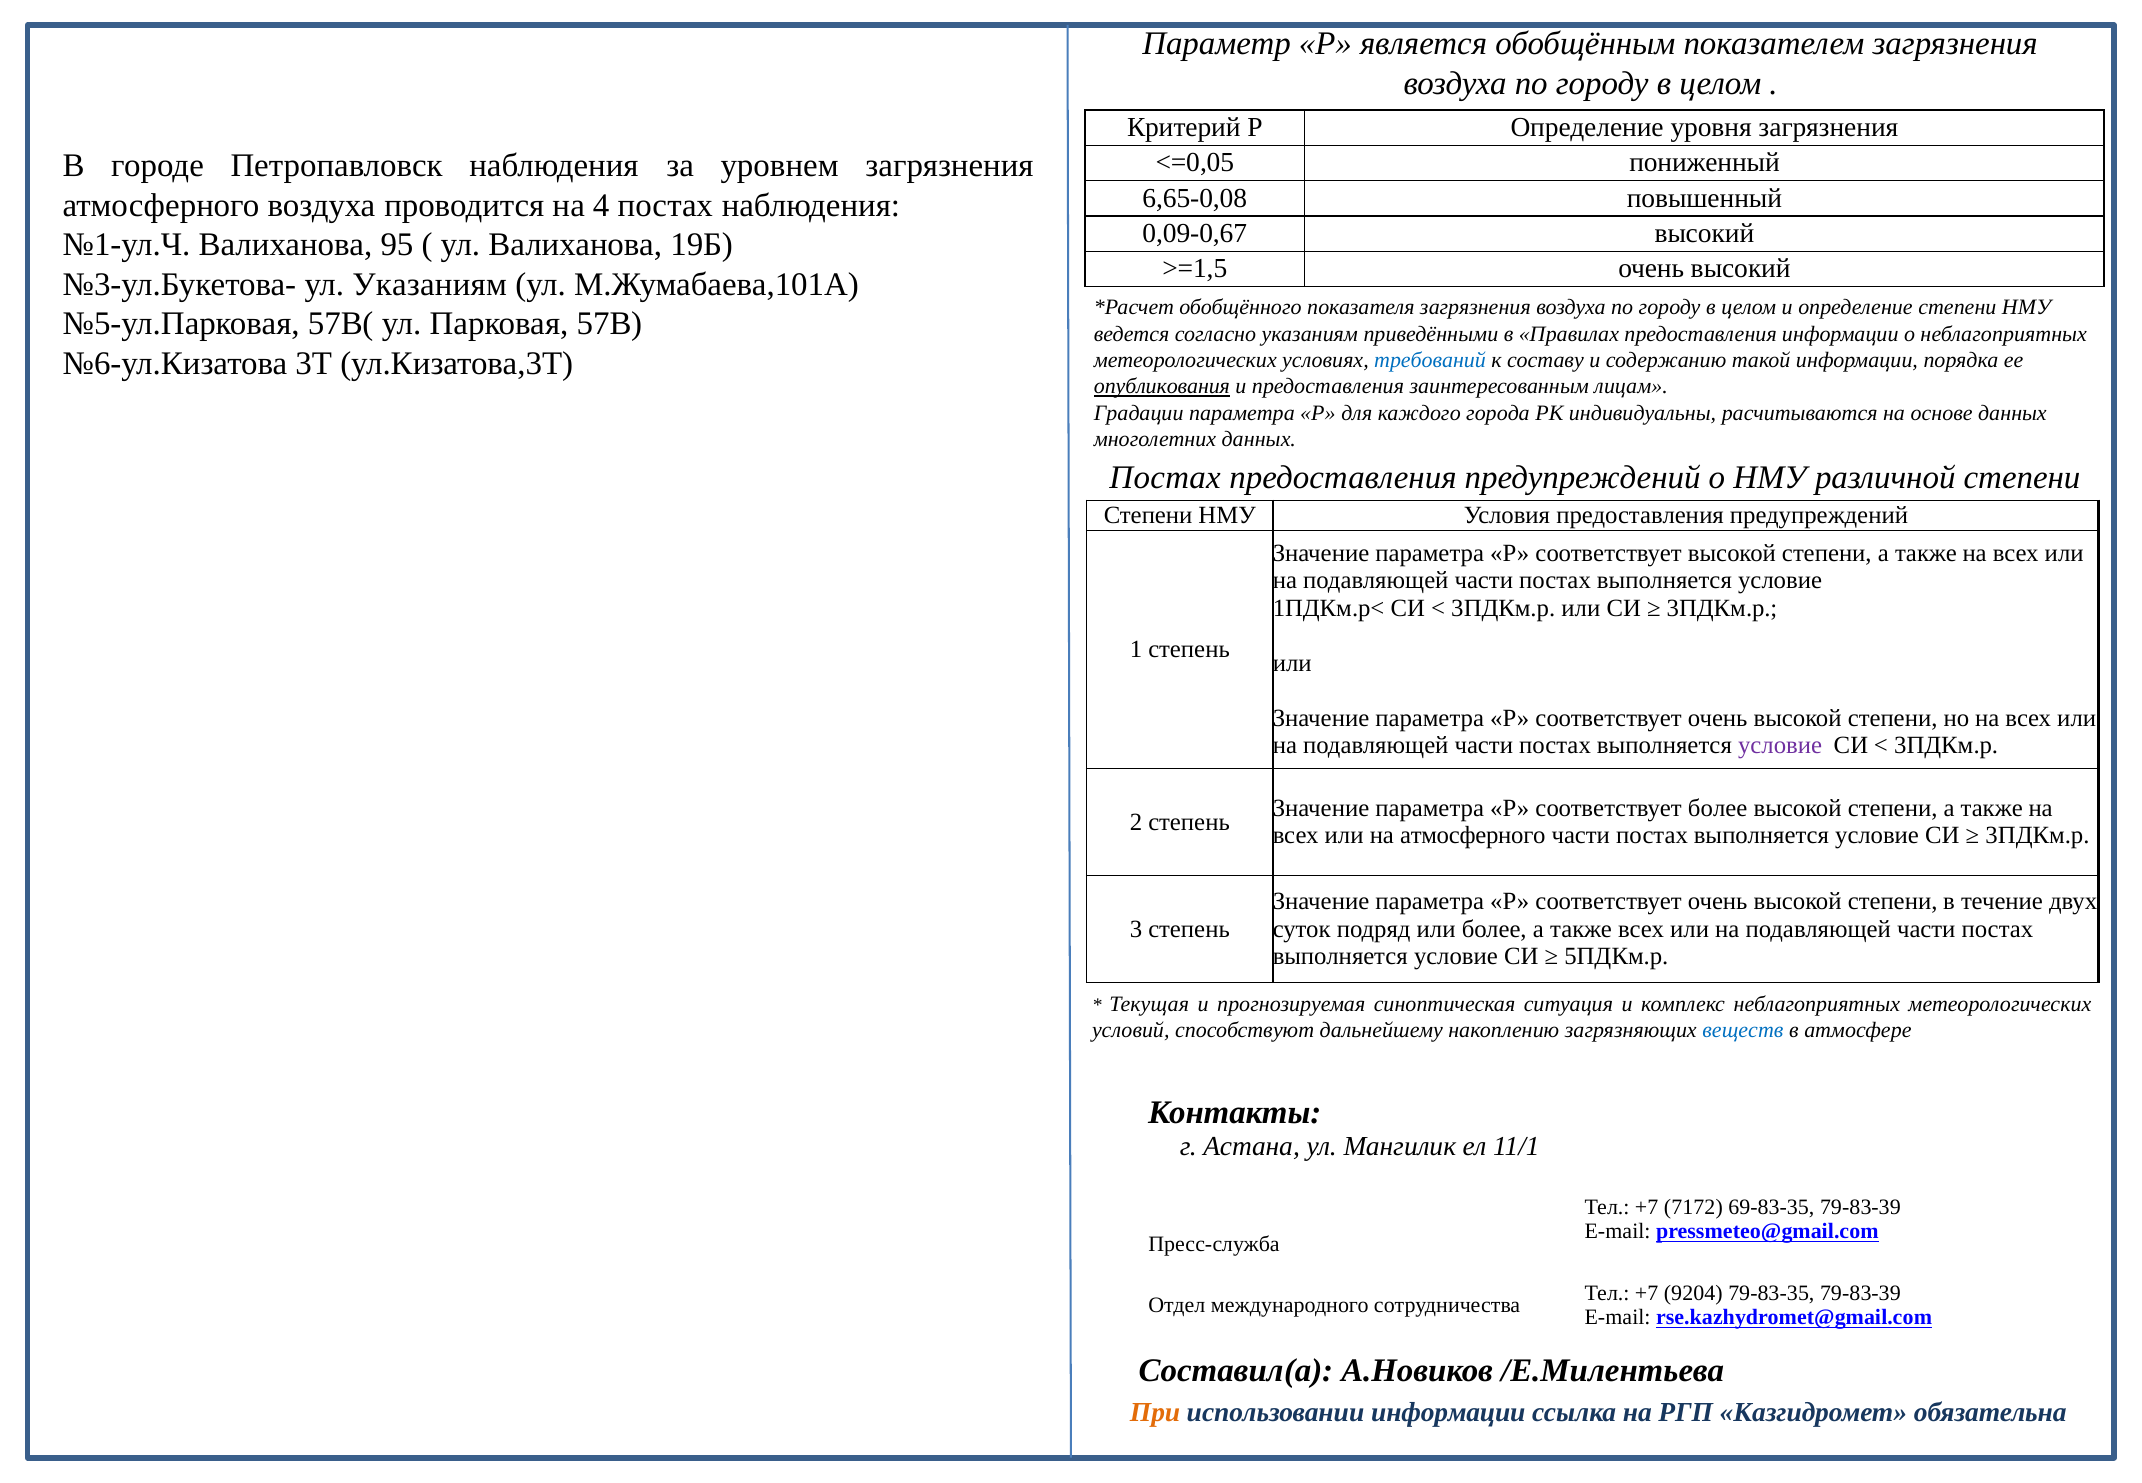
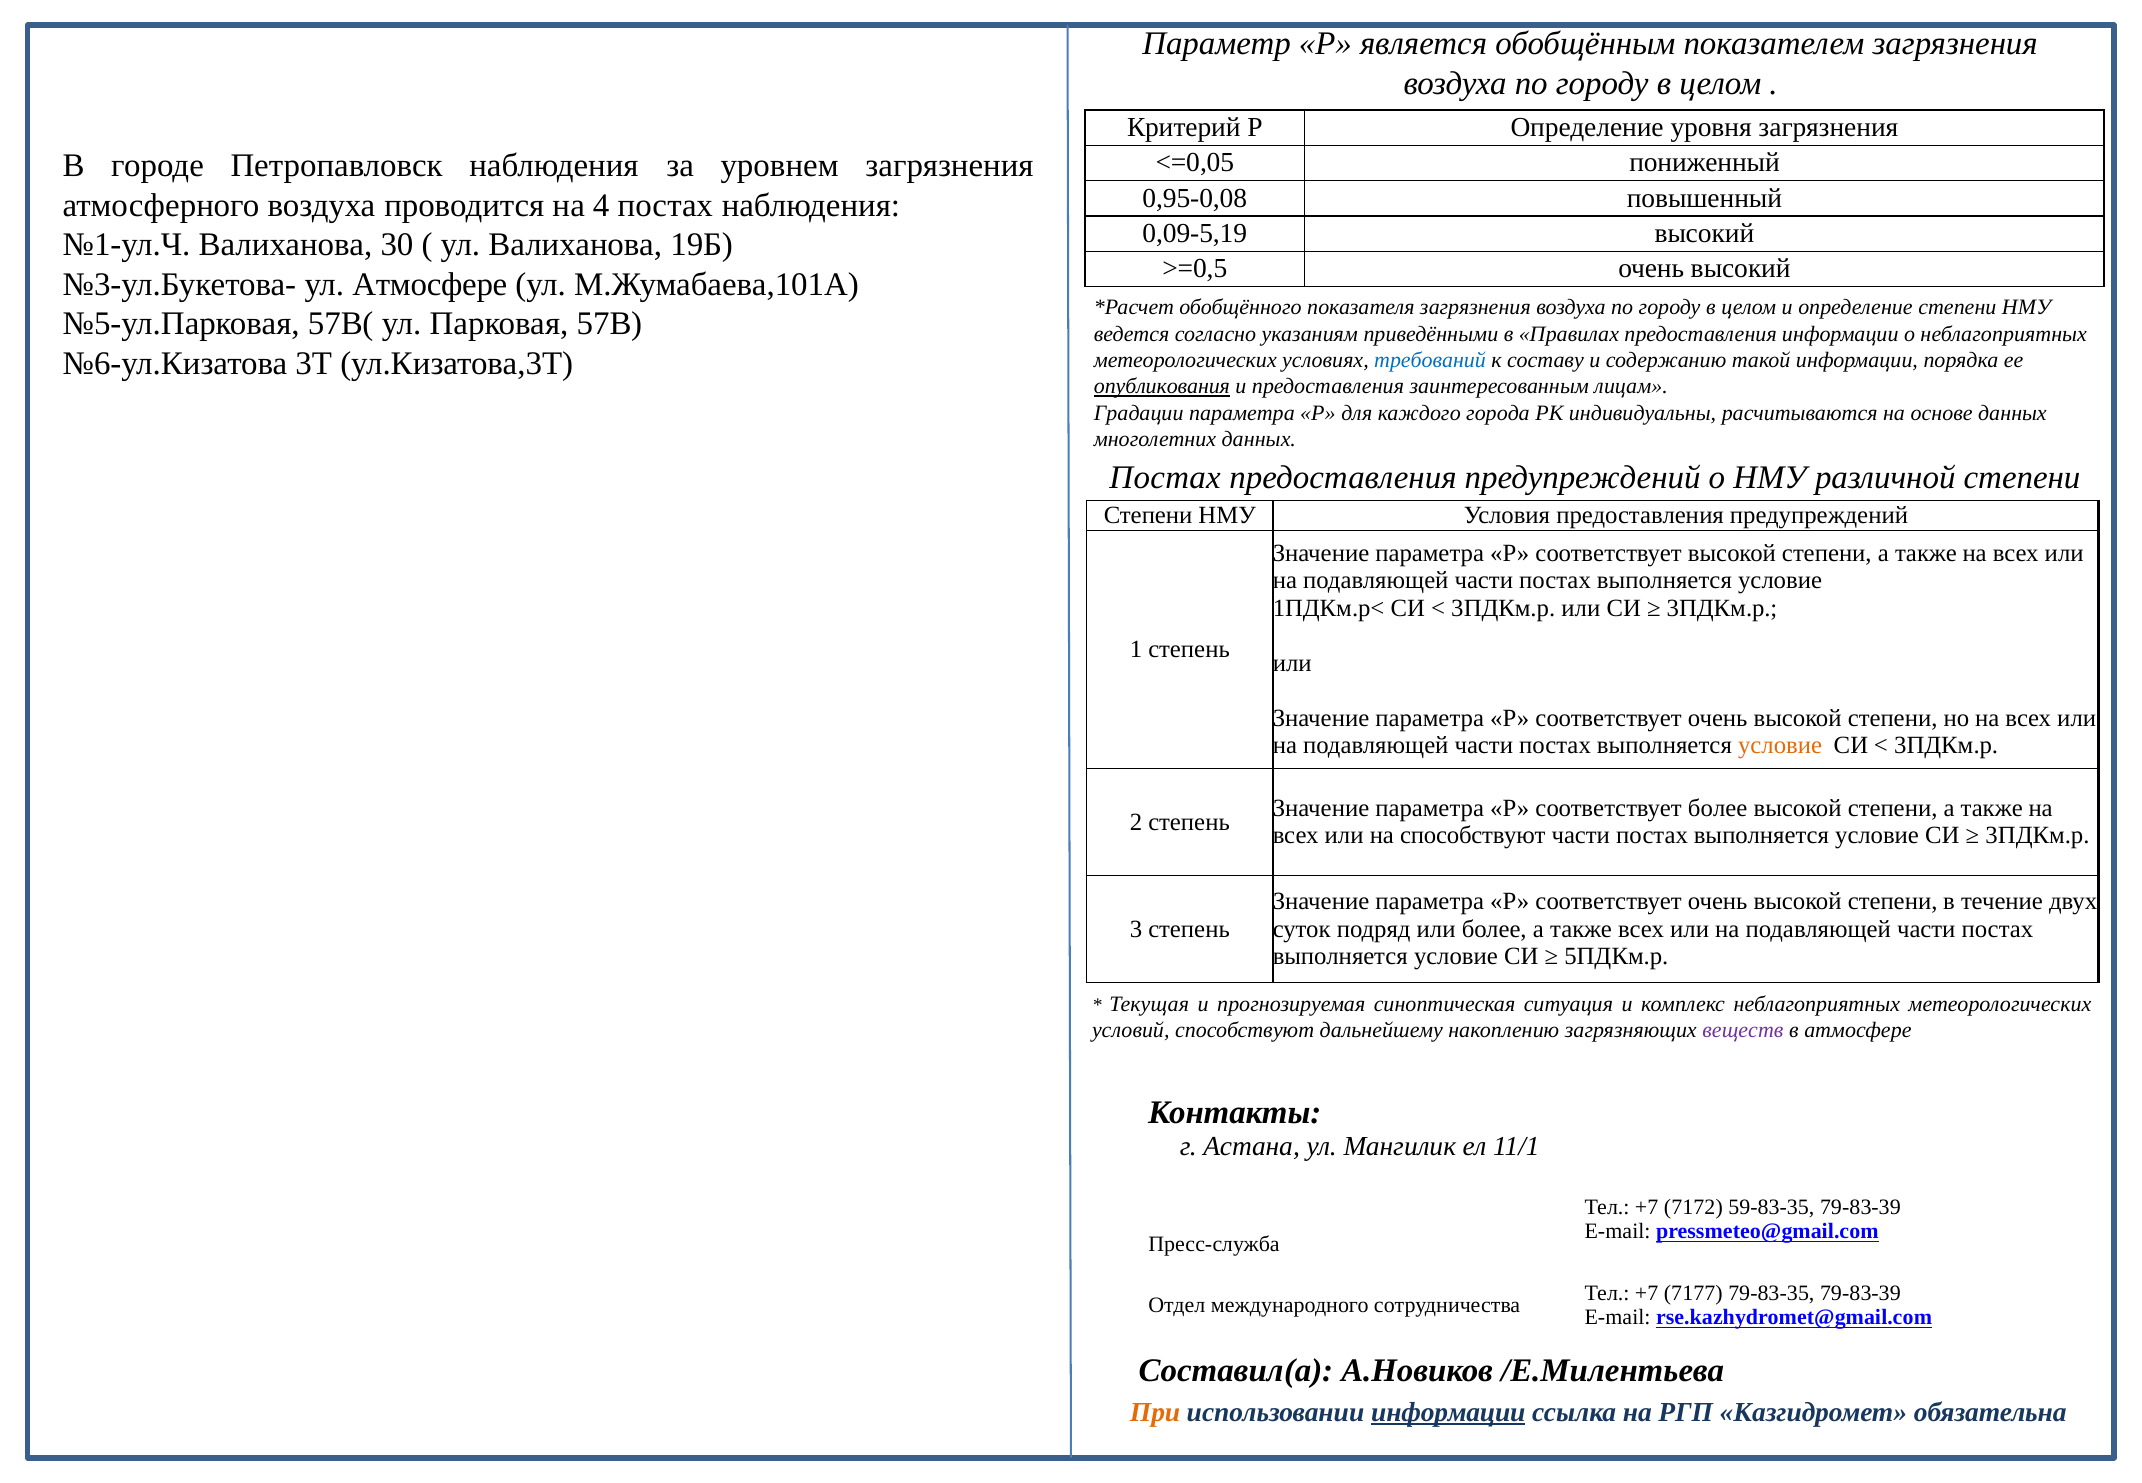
6,65-0,08: 6,65-0,08 -> 0,95-0,08
0,09-0,67: 0,09-0,67 -> 0,09-5,19
95: 95 -> 30
>=1,5: >=1,5 -> >=0,5
ул Указаниям: Указаниям -> Атмосфере
условие at (1780, 745) colour: purple -> orange
на атмосферного: атмосферного -> способствуют
веществ colour: blue -> purple
69-83-35: 69-83-35 -> 59-83-35
9204: 9204 -> 7177
информации at (1448, 1412) underline: none -> present
